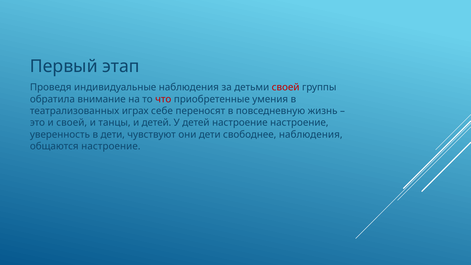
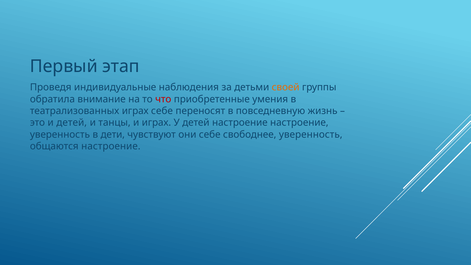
своей at (286, 87) colour: red -> orange
и своей: своей -> детей
и детей: детей -> играх
они дети: дети -> себе
свободнее наблюдения: наблюдения -> уверенность
